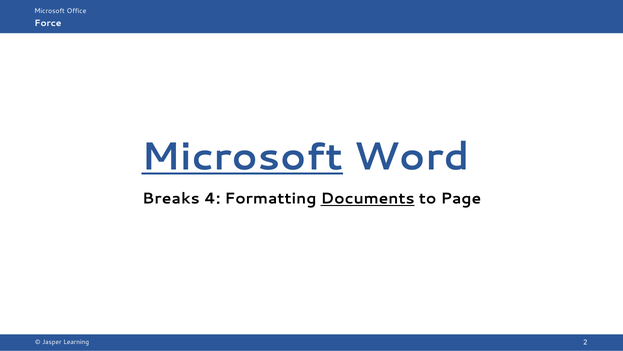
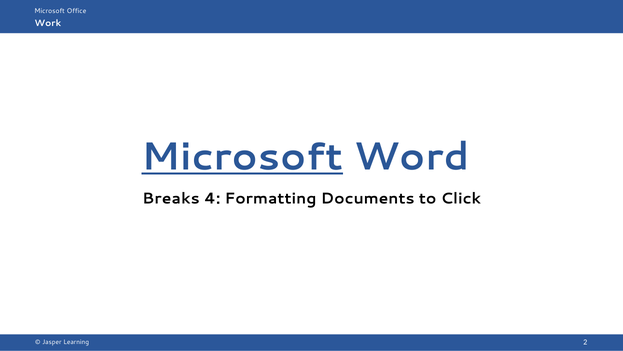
Force: Force -> Work
Documents underline: present -> none
Page: Page -> Click
